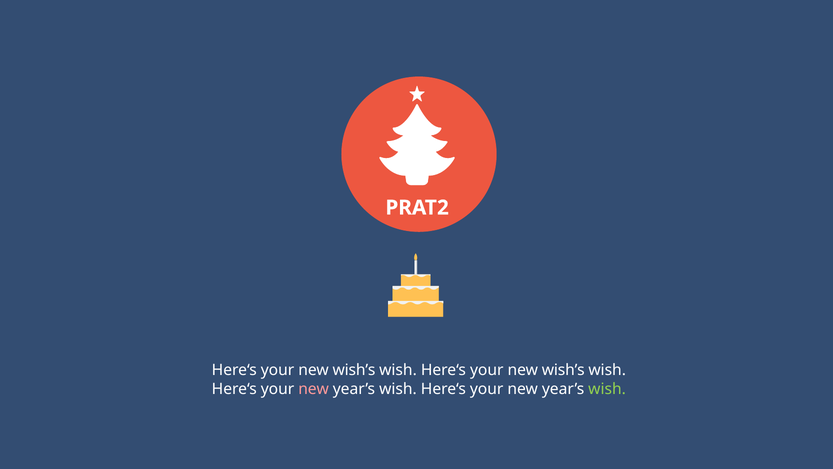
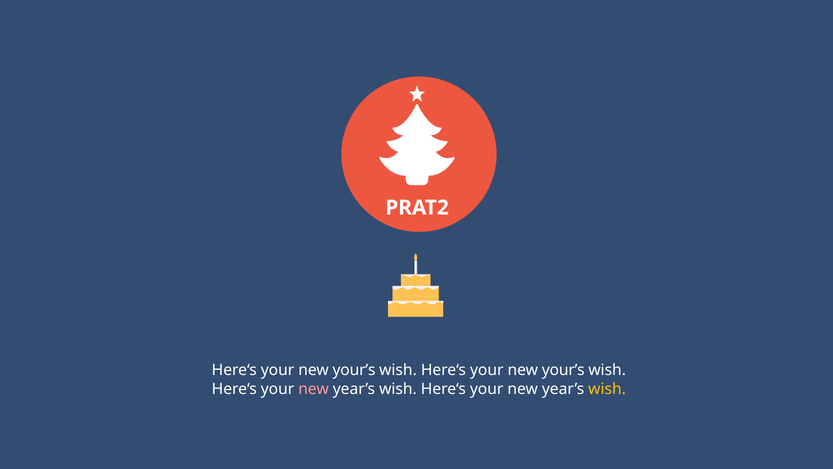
wish’s at (354, 370): wish’s -> your’s
wish’s at (563, 370): wish’s -> your’s
wish at (607, 389) colour: light green -> yellow
